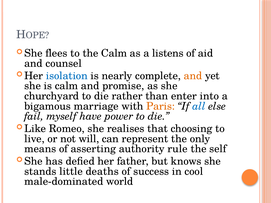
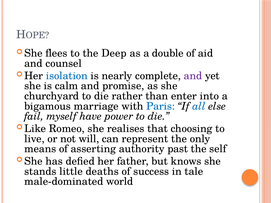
the Calm: Calm -> Deep
listens: listens -> double
and at (193, 76) colour: orange -> purple
Paris colour: orange -> blue
rule: rule -> past
cool: cool -> tale
